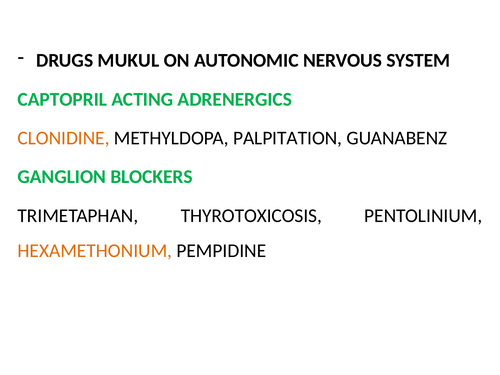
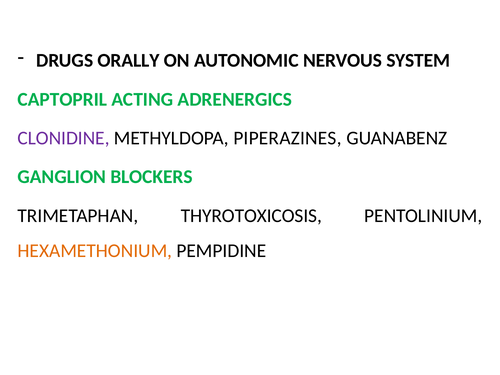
MUKUL: MUKUL -> ORALLY
CLONIDINE colour: orange -> purple
PALPITATION: PALPITATION -> PIPERAZINES
